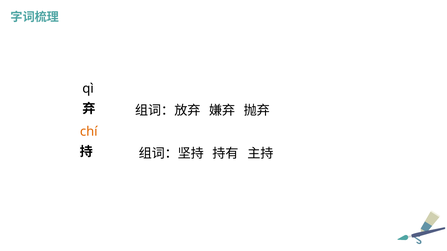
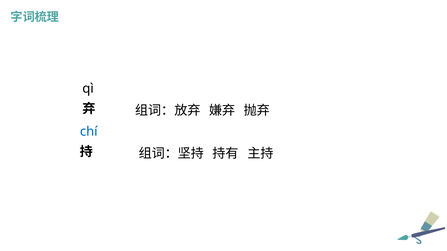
chí colour: orange -> blue
